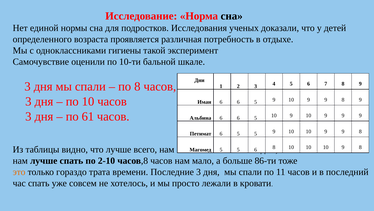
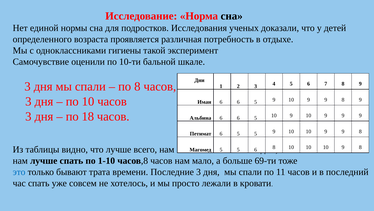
61: 61 -> 18
2-10: 2-10 -> 1-10
86-ти: 86-ти -> 69-ти
это colour: orange -> blue
гораздо: гораздо -> бывают
